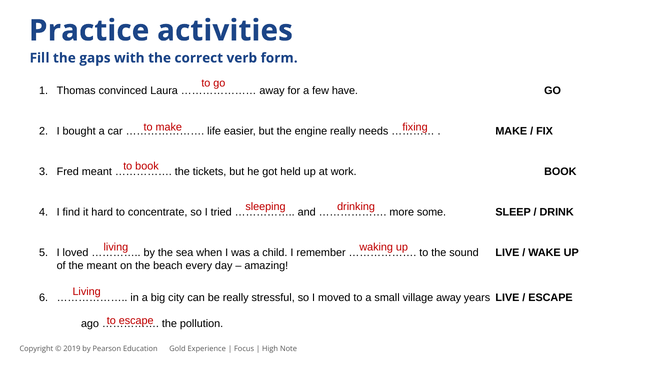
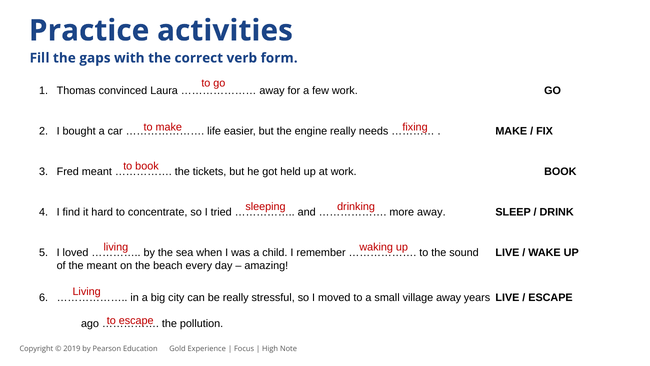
few have: have -> work
more some: some -> away
